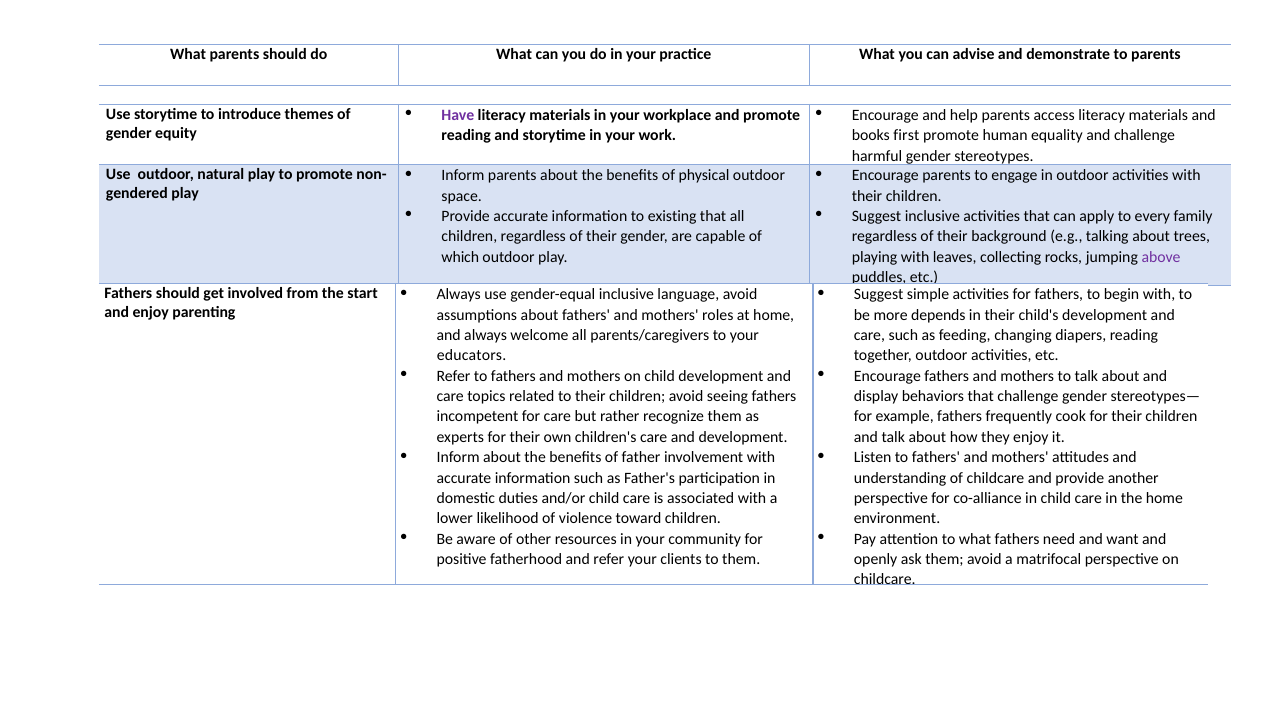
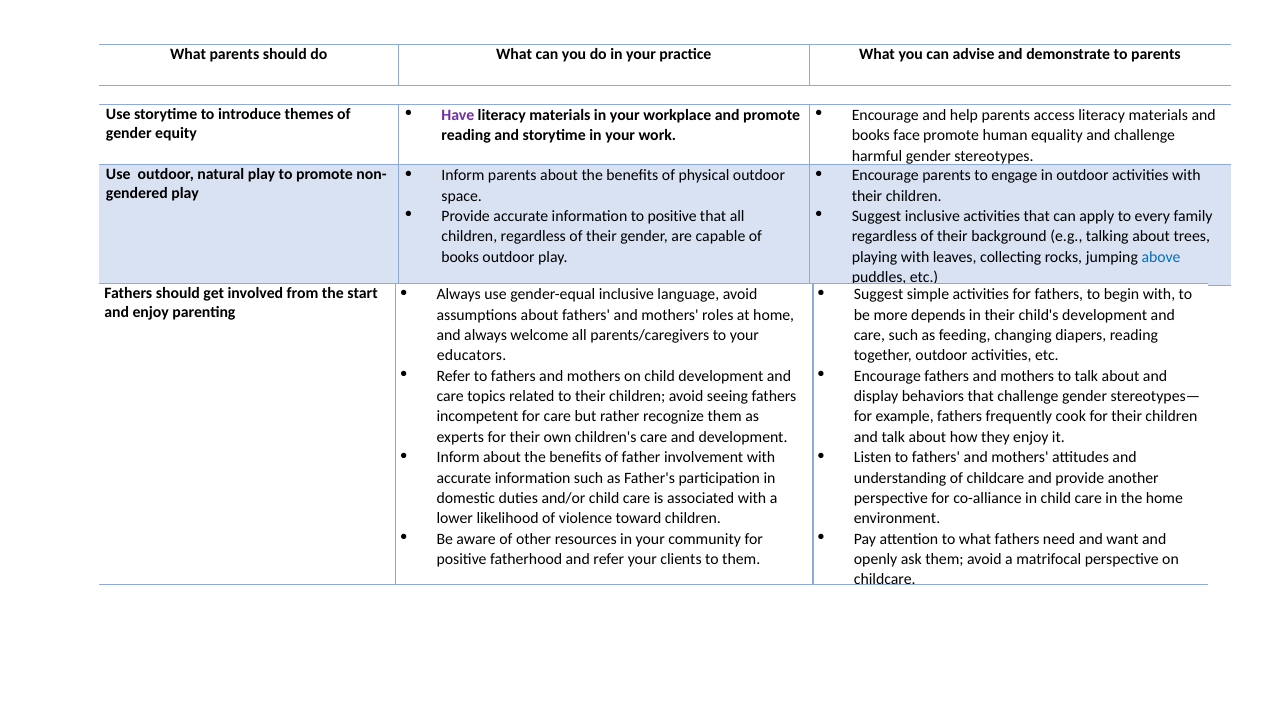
first: first -> face
to existing: existing -> positive
which at (460, 257): which -> books
above colour: purple -> blue
